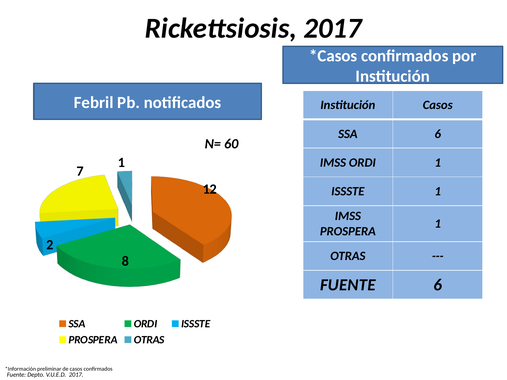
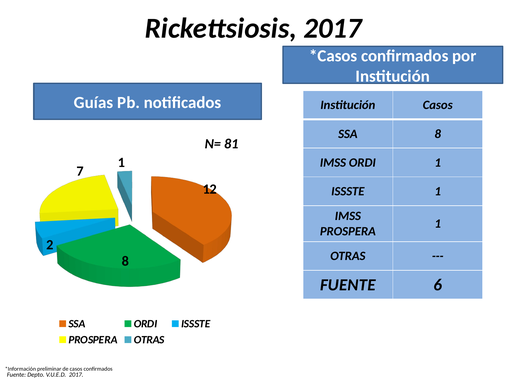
Febril: Febril -> Guías
SSA 6: 6 -> 8
60: 60 -> 81
